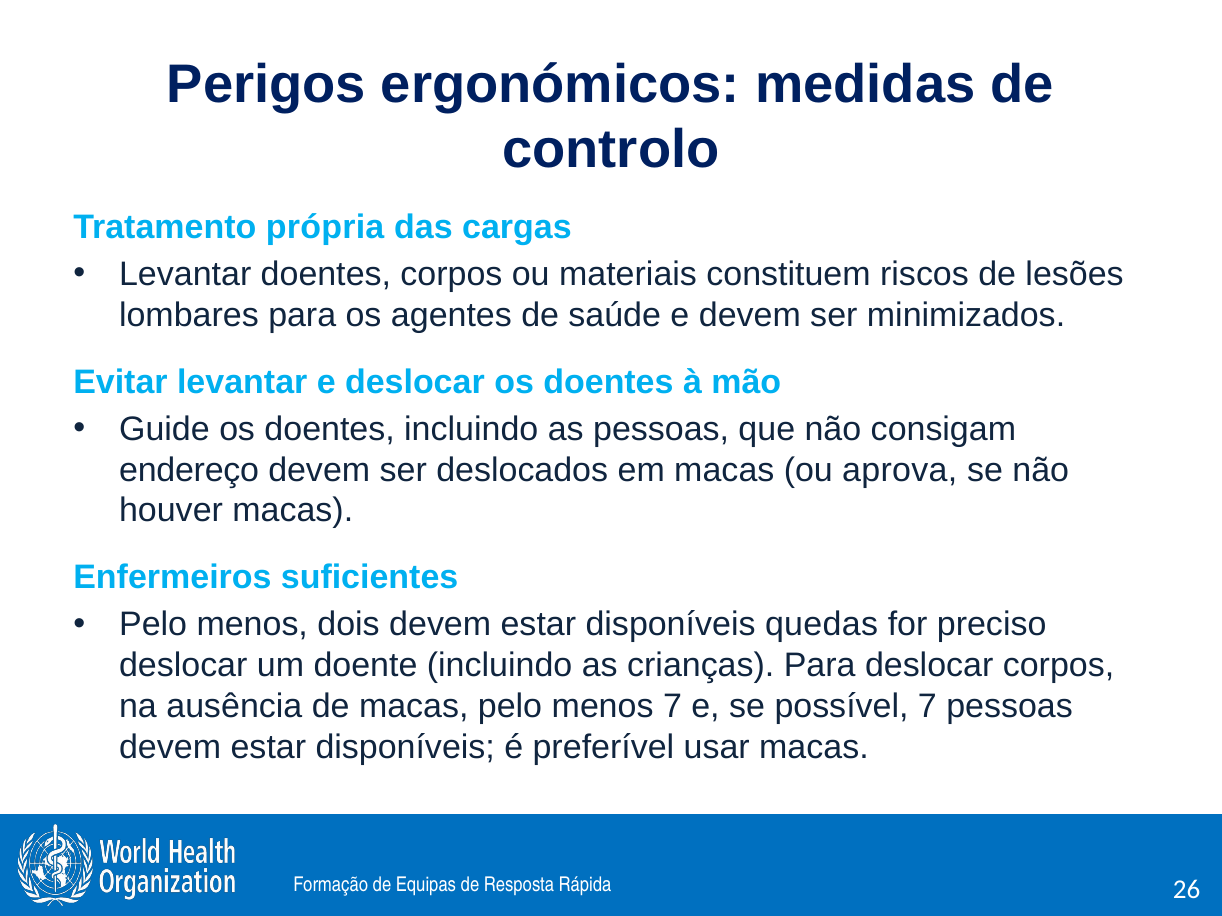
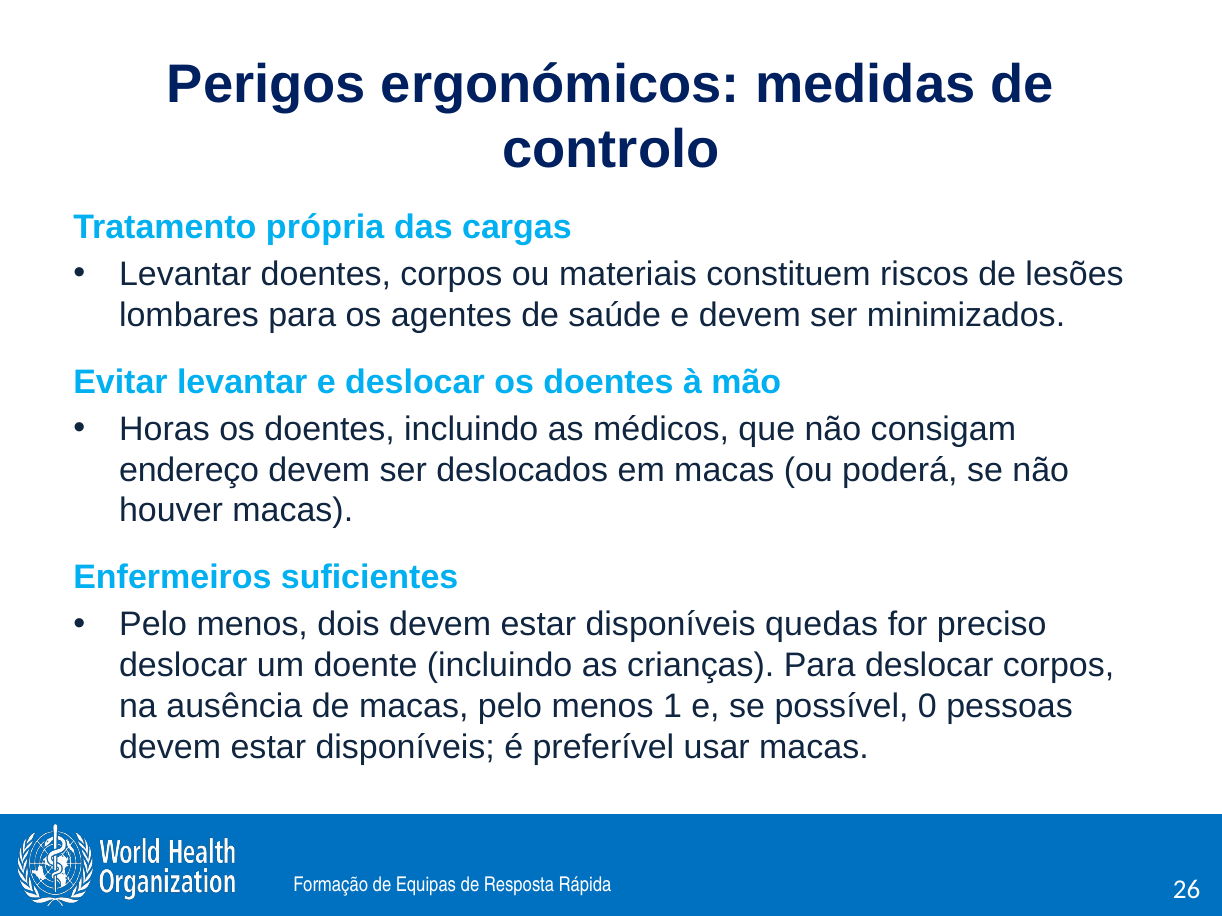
Guide: Guide -> Horas
as pessoas: pessoas -> médicos
aprova: aprova -> poderá
menos 7: 7 -> 1
possível 7: 7 -> 0
